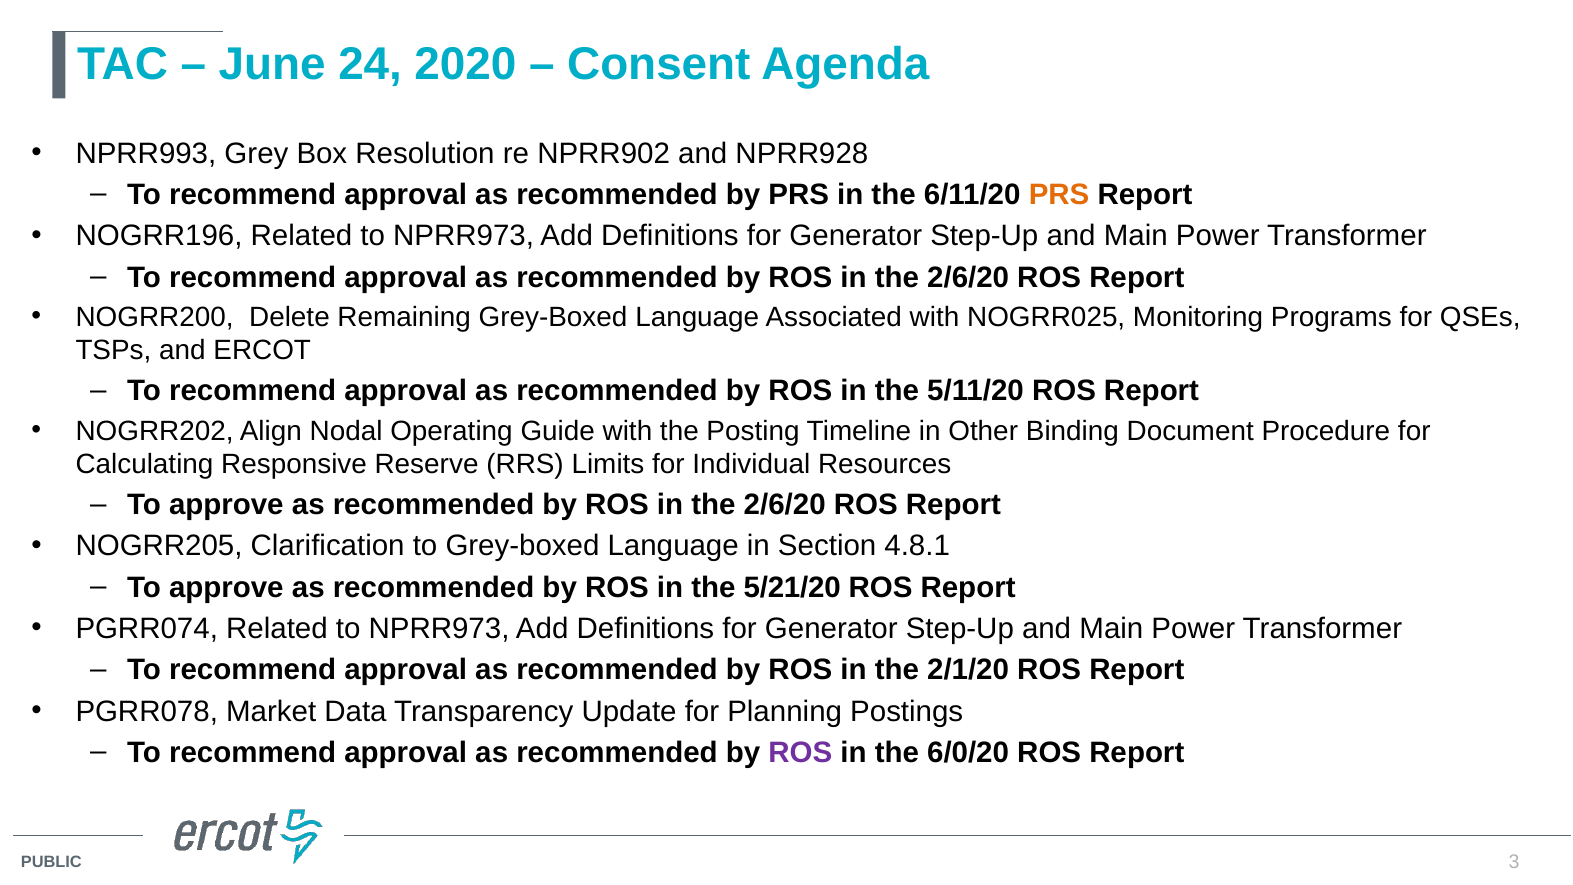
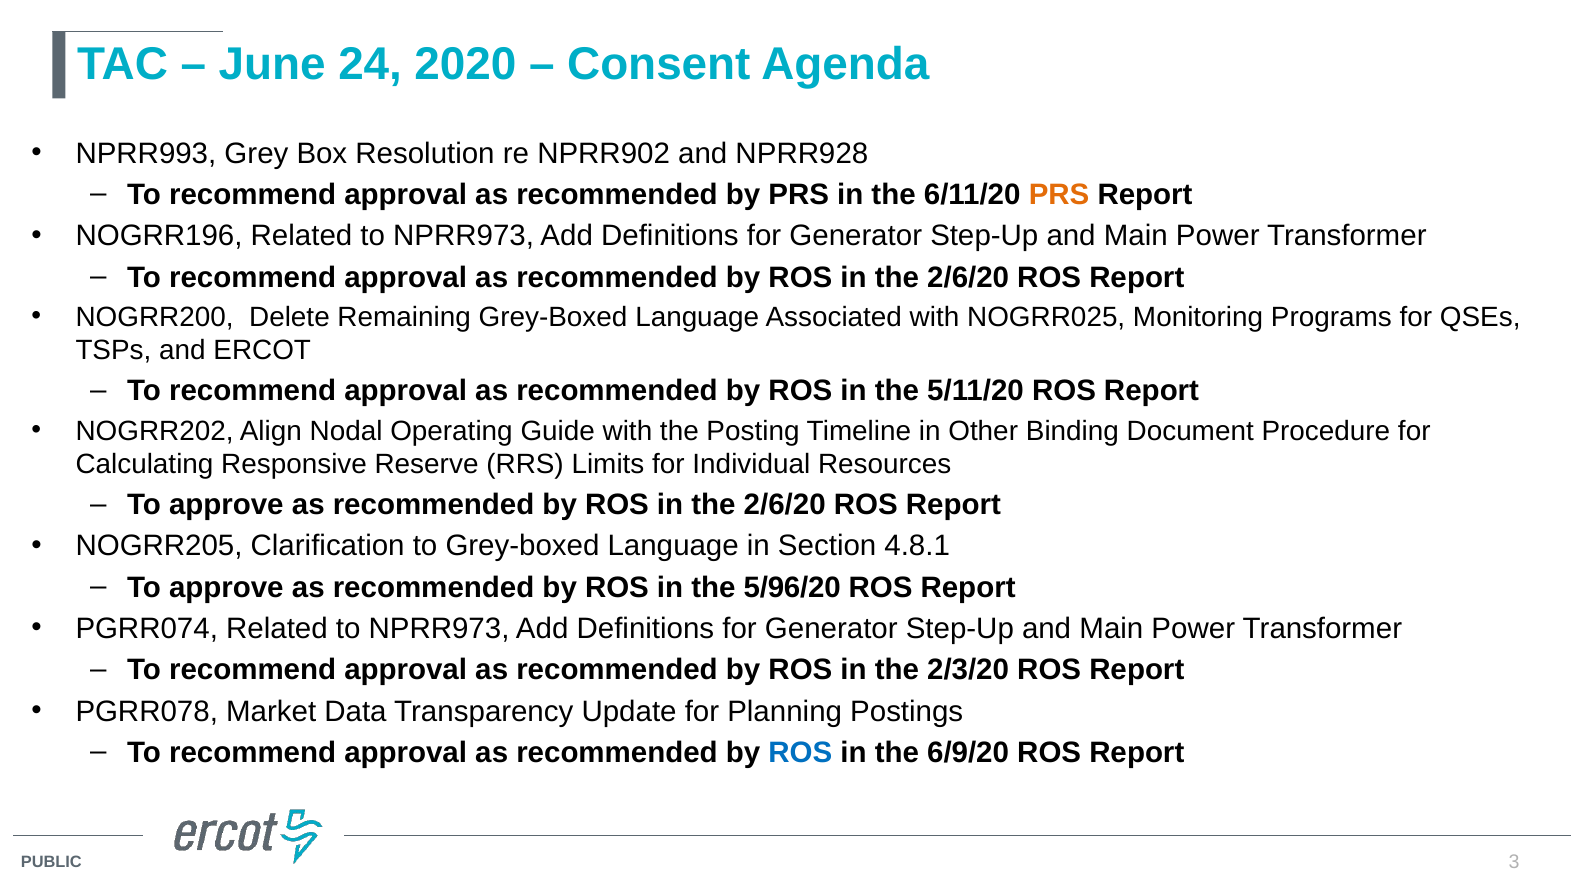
5/21/20: 5/21/20 -> 5/96/20
2/1/20: 2/1/20 -> 2/3/20
ROS at (800, 752) colour: purple -> blue
6/0/20: 6/0/20 -> 6/9/20
